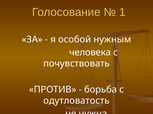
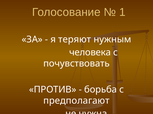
особой: особой -> теряют
одутловатость: одутловатость -> предполагают
